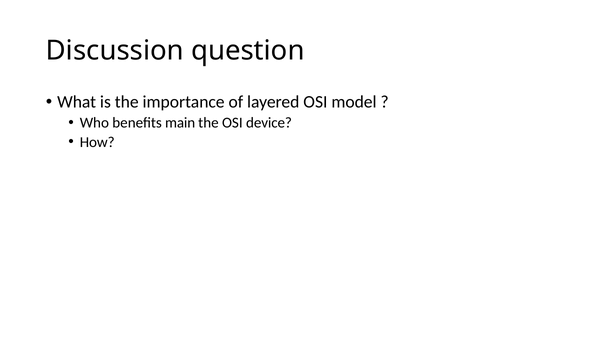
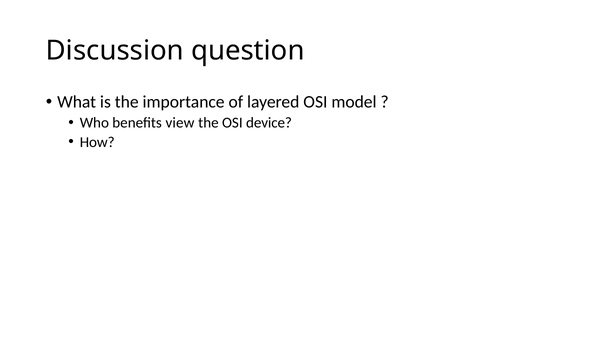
main: main -> view
